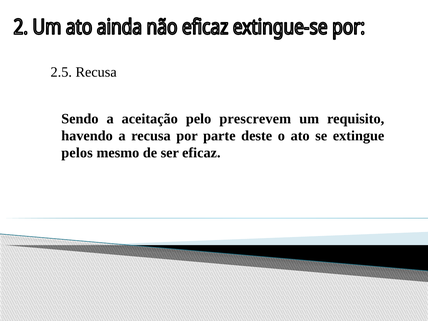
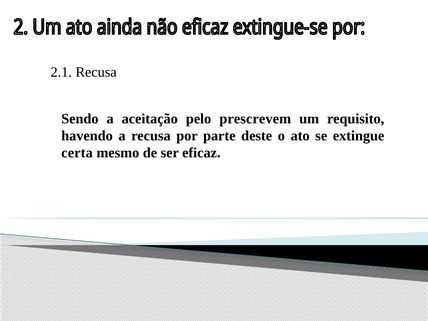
2.5: 2.5 -> 2.1
pelos: pelos -> certa
